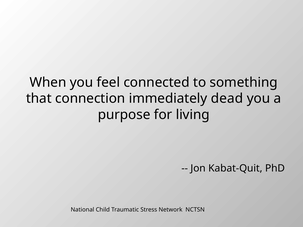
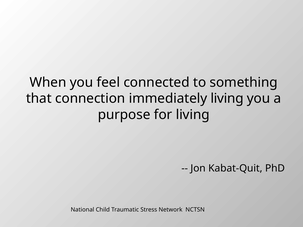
immediately dead: dead -> living
